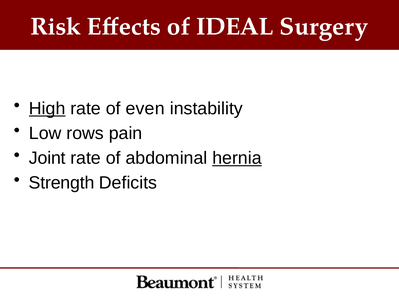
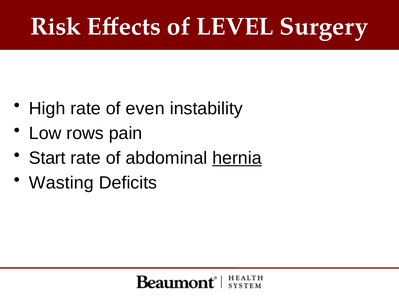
IDEAL: IDEAL -> LEVEL
High underline: present -> none
Joint: Joint -> Start
Strength: Strength -> Wasting
